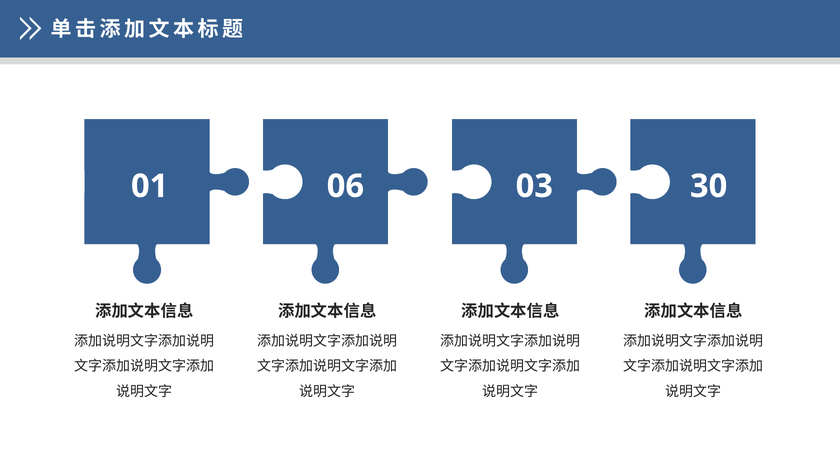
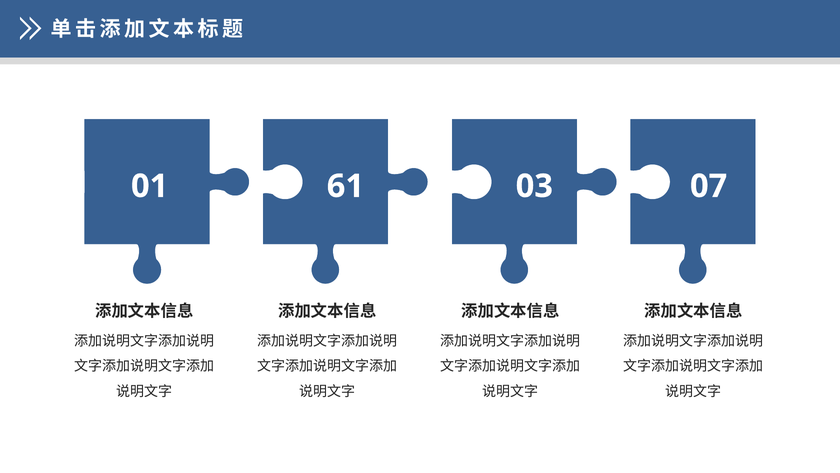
06: 06 -> 61
30: 30 -> 07
